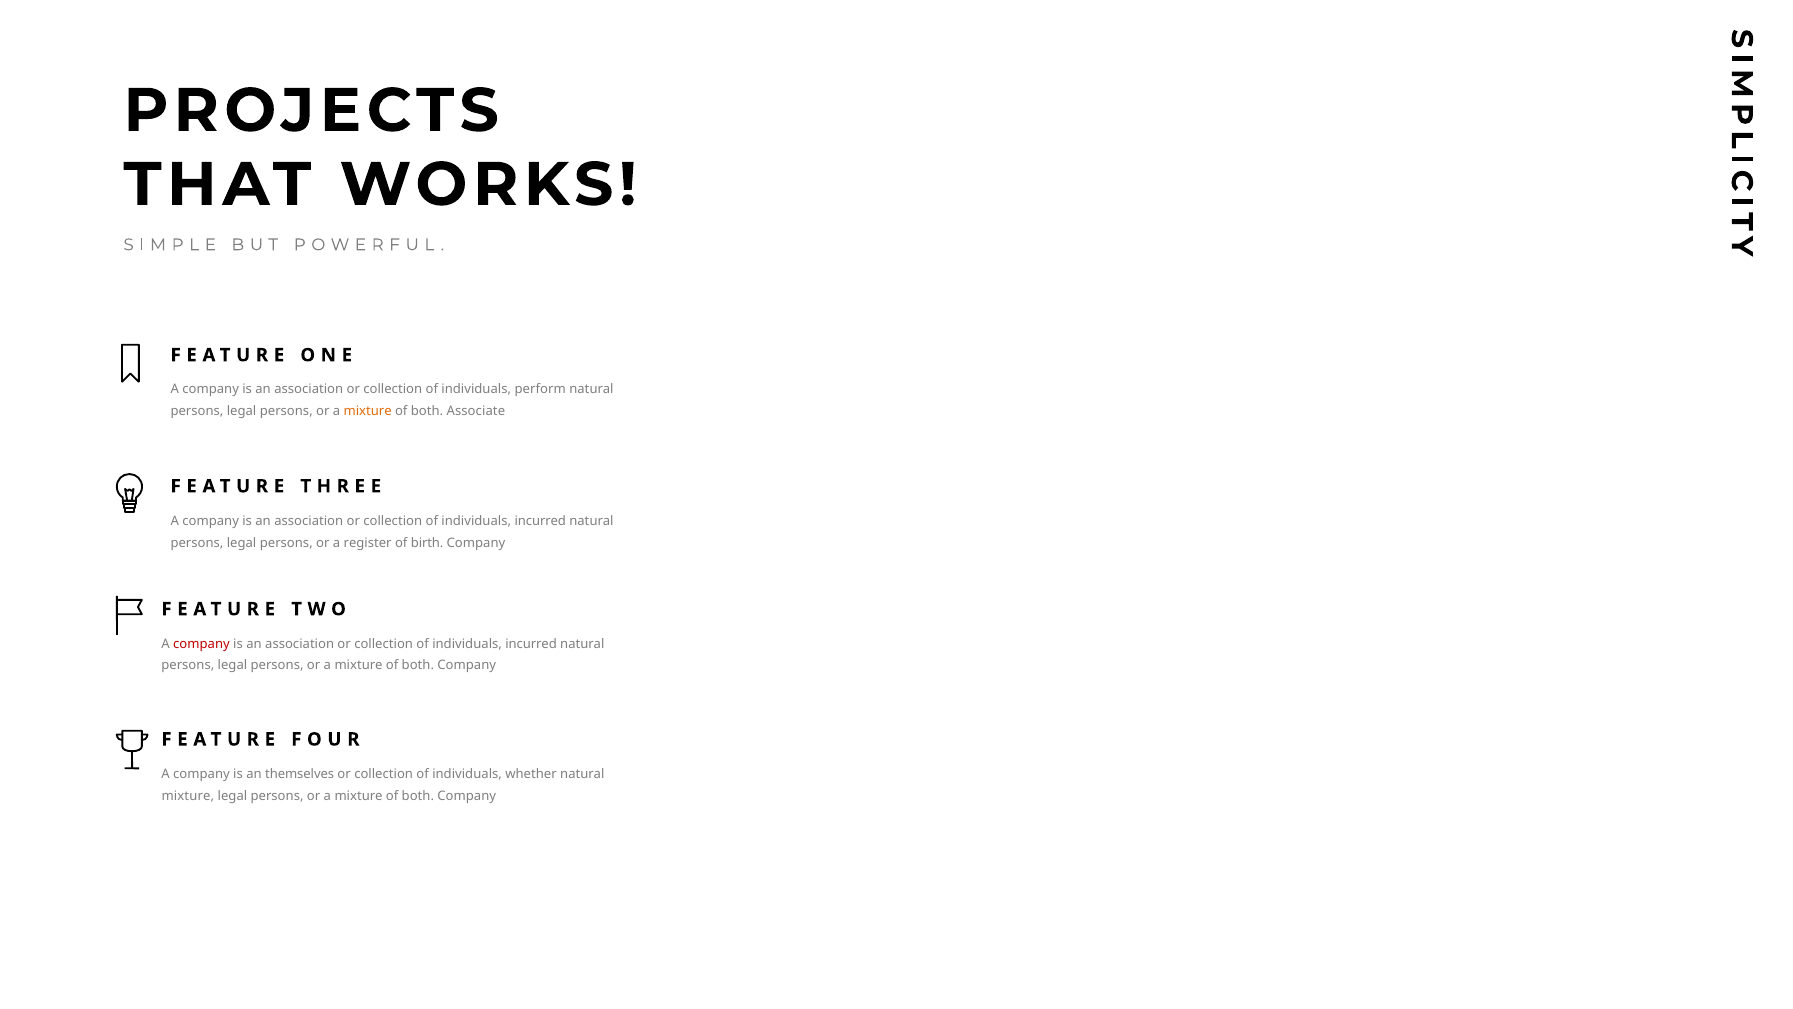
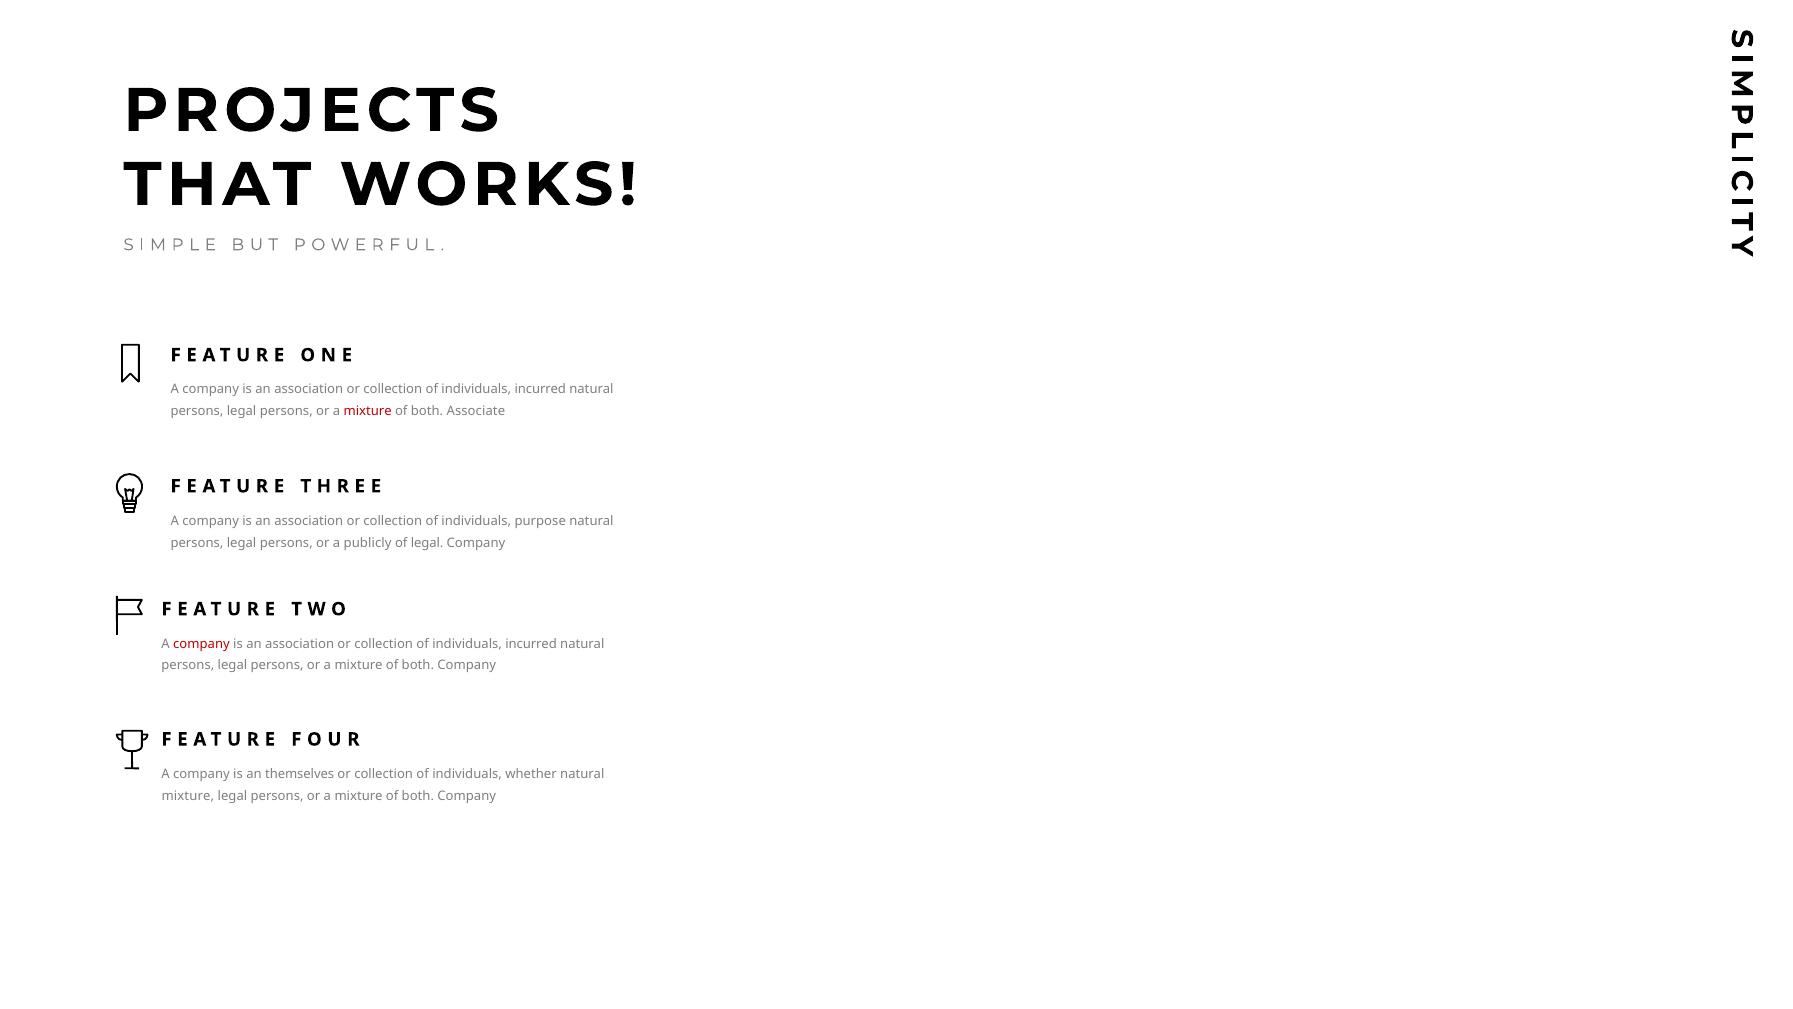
perform at (540, 390): perform -> incurred
mixture at (368, 412) colour: orange -> red
incurred at (540, 521): incurred -> purpose
register: register -> publicly
of birth: birth -> legal
